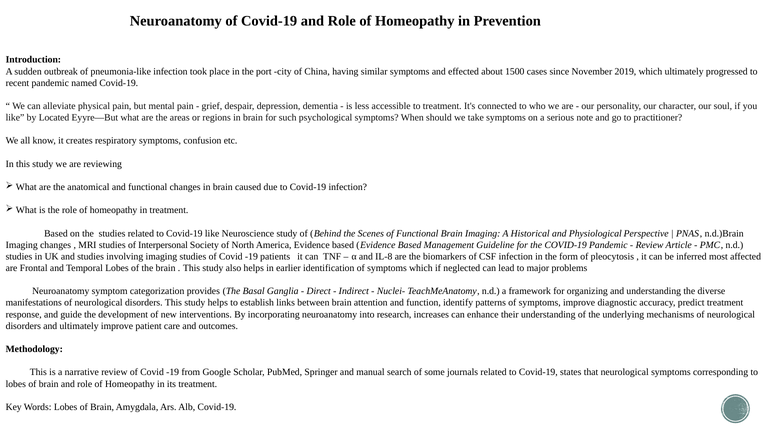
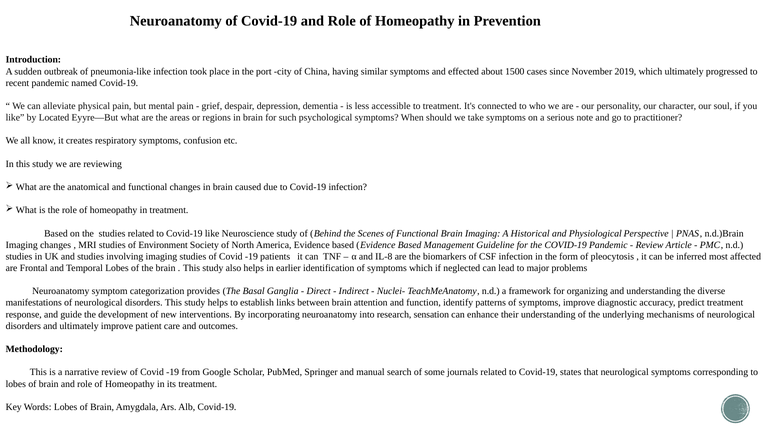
Interpersonal: Interpersonal -> Environment
increases: increases -> sensation
